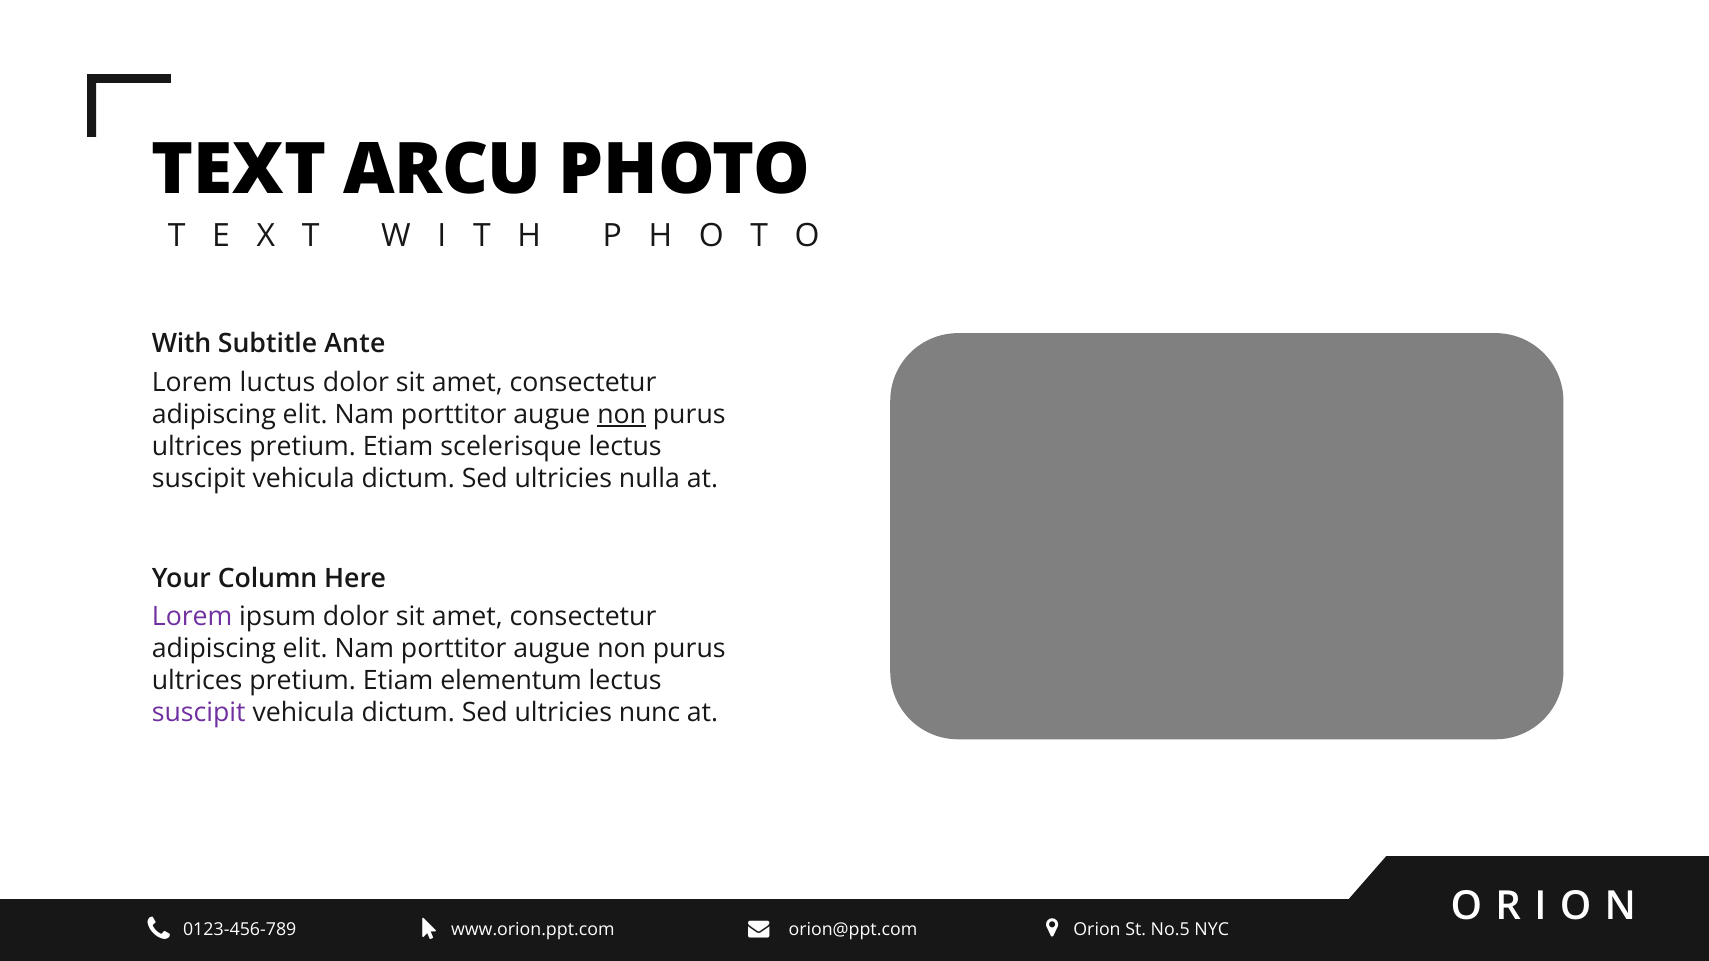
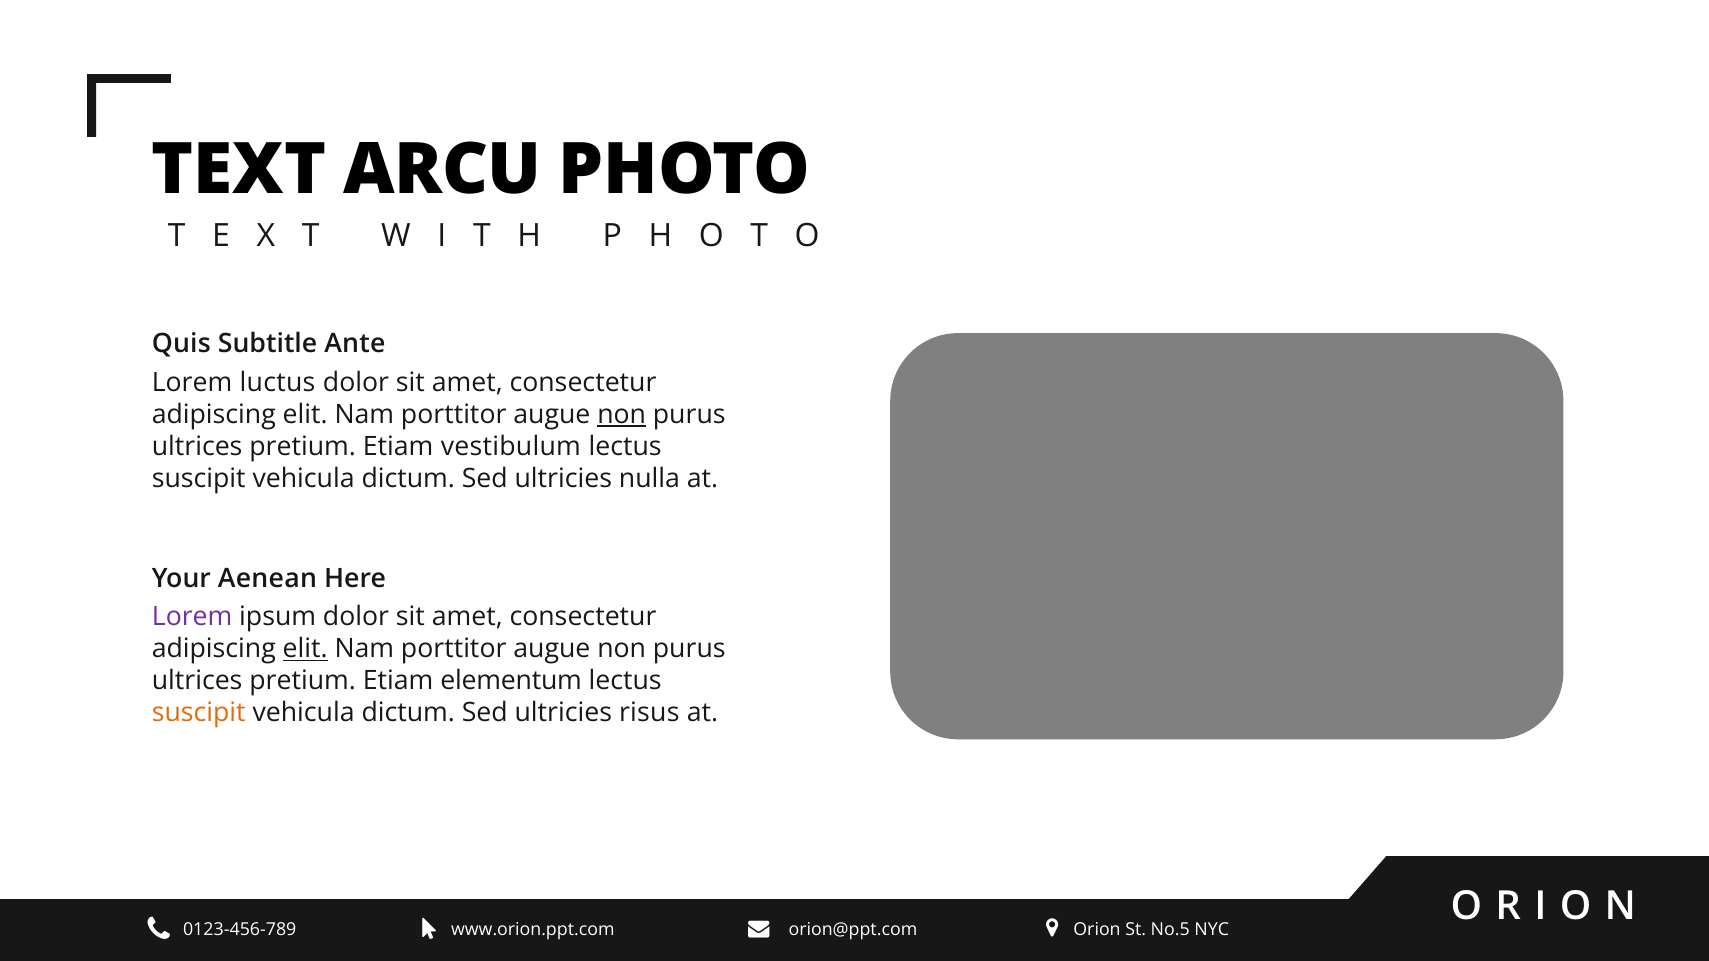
With: With -> Quis
scelerisque: scelerisque -> vestibulum
Column: Column -> Aenean
elit at (305, 649) underline: none -> present
suscipit at (199, 713) colour: purple -> orange
nunc: nunc -> risus
